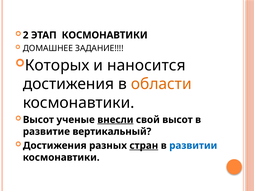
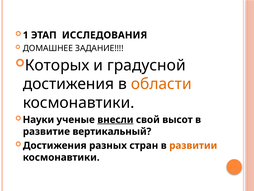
2: 2 -> 1
ЭТАП КОСМОНАВТИКИ: КОСМОНАВТИКИ -> ИССЛЕДОВАНИЯ
наносится: наносится -> градусной
Высот at (38, 119): Высот -> Науки
стран underline: present -> none
развитии colour: blue -> orange
